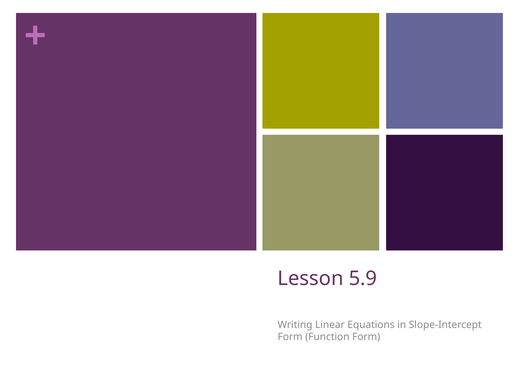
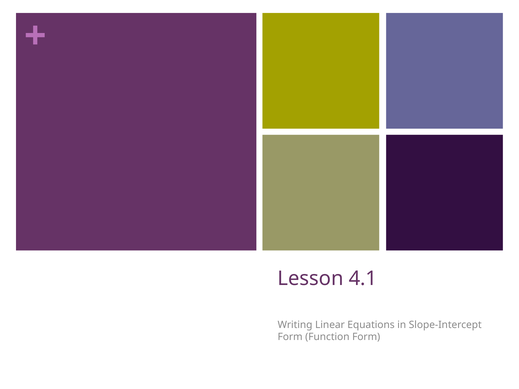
5.9: 5.9 -> 4.1
